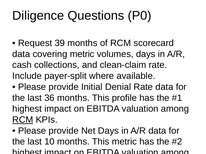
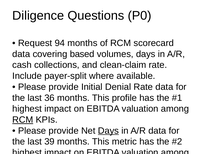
39: 39 -> 94
covering metric: metric -> based
Days at (108, 131) underline: none -> present
10: 10 -> 39
